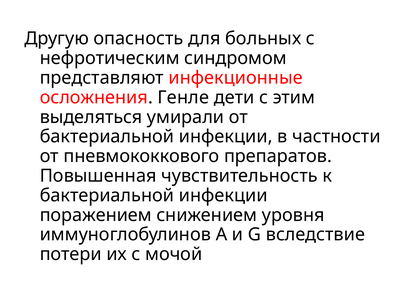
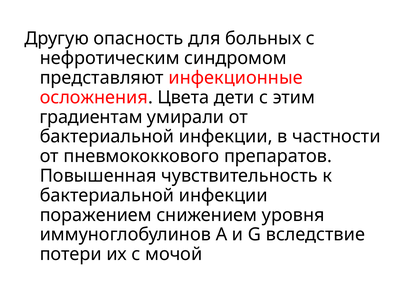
Генле: Генле -> Цвета
выделяться: выделяться -> градиентам
